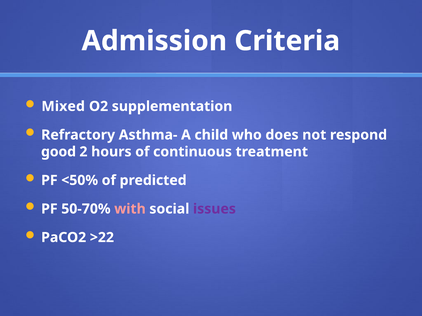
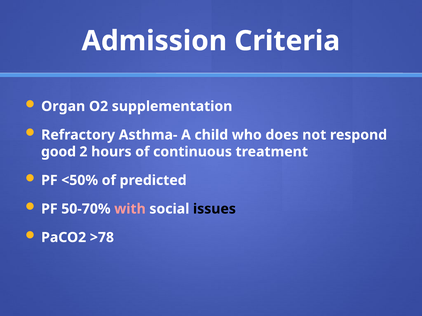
Mixed: Mixed -> Organ
issues colour: purple -> black
>22: >22 -> >78
